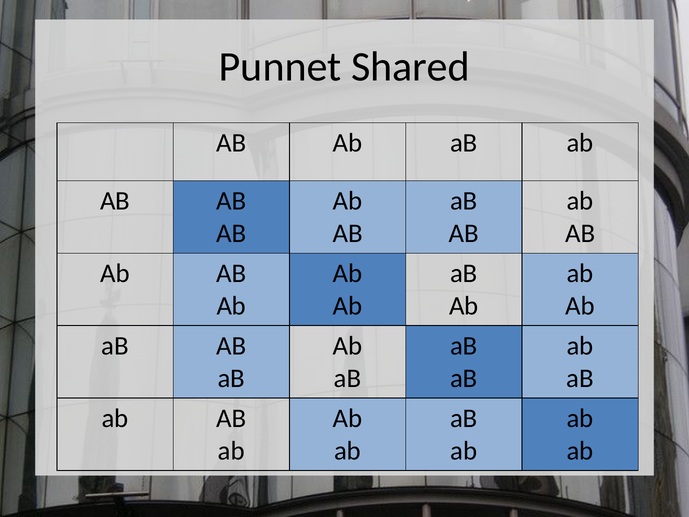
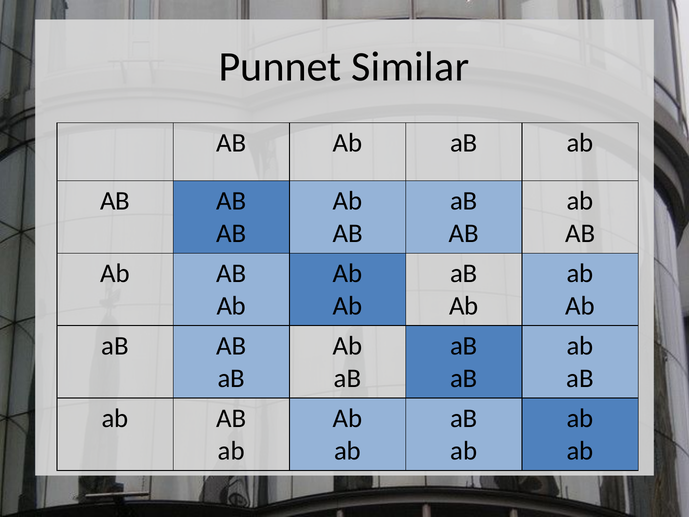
Shared: Shared -> Similar
